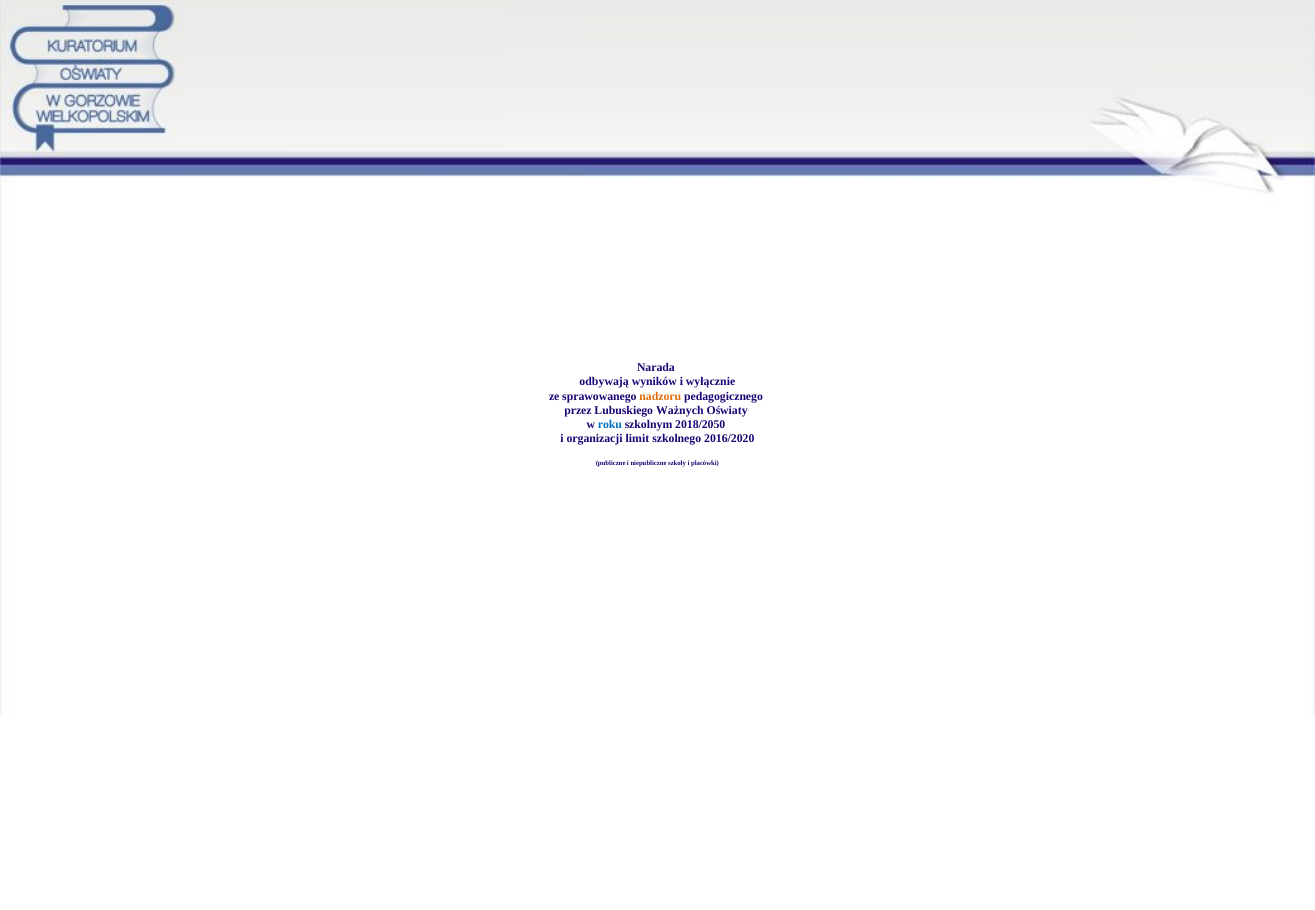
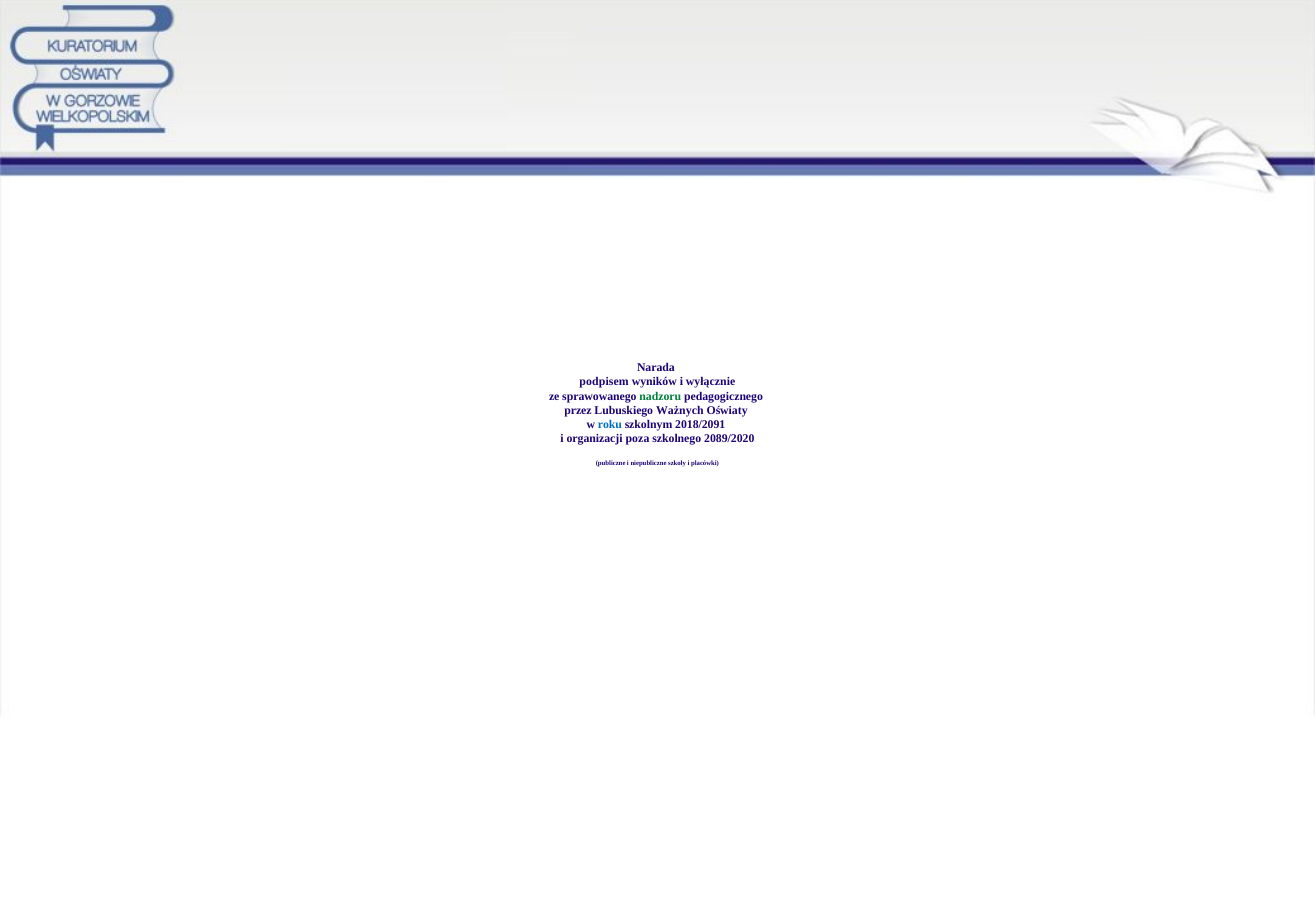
odbywają: odbywają -> podpisem
nadzoru colour: orange -> green
2018/2050: 2018/2050 -> 2018/2091
limit: limit -> poza
2016/2020: 2016/2020 -> 2089/2020
